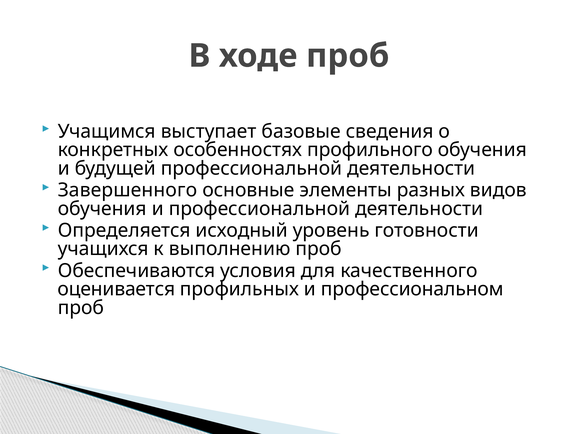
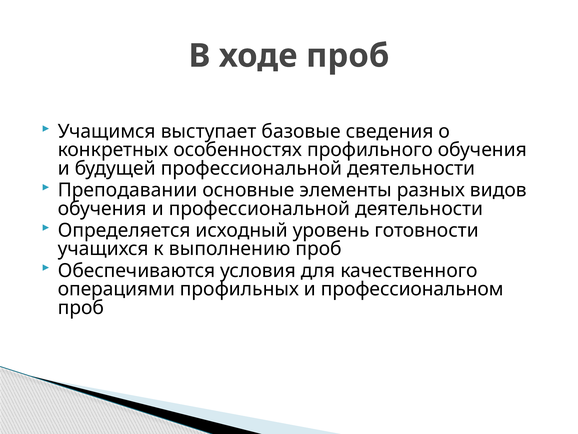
Завершенного: Завершенного -> Преподавании
оценивается: оценивается -> операциями
